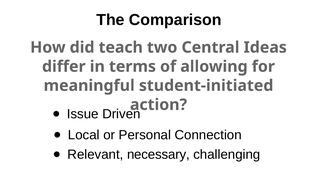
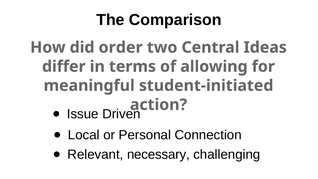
teach: teach -> order
